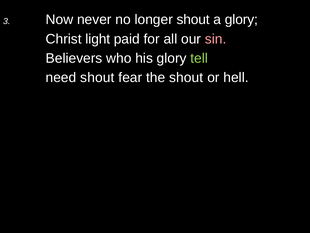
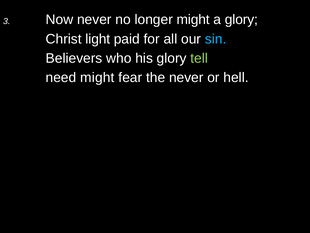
longer shout: shout -> might
sin colour: pink -> light blue
need shout: shout -> might
the shout: shout -> never
